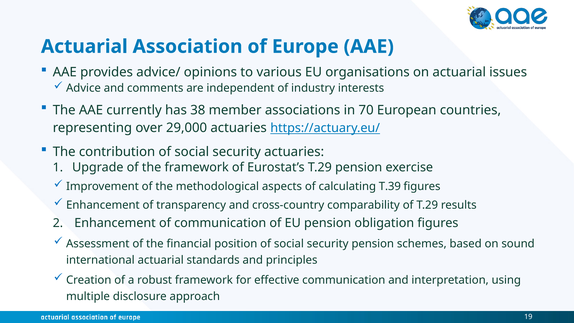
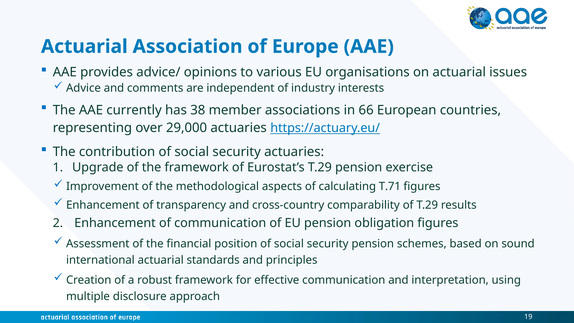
70: 70 -> 66
T.39: T.39 -> T.71
